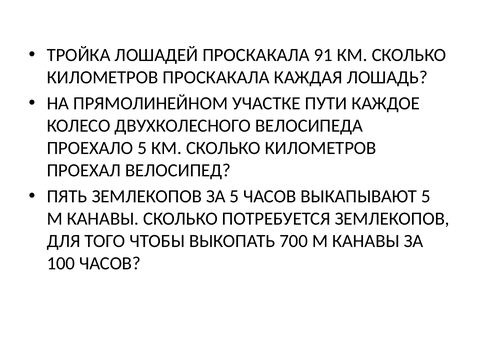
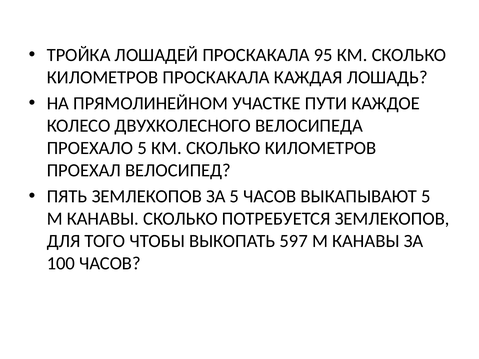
91: 91 -> 95
700: 700 -> 597
